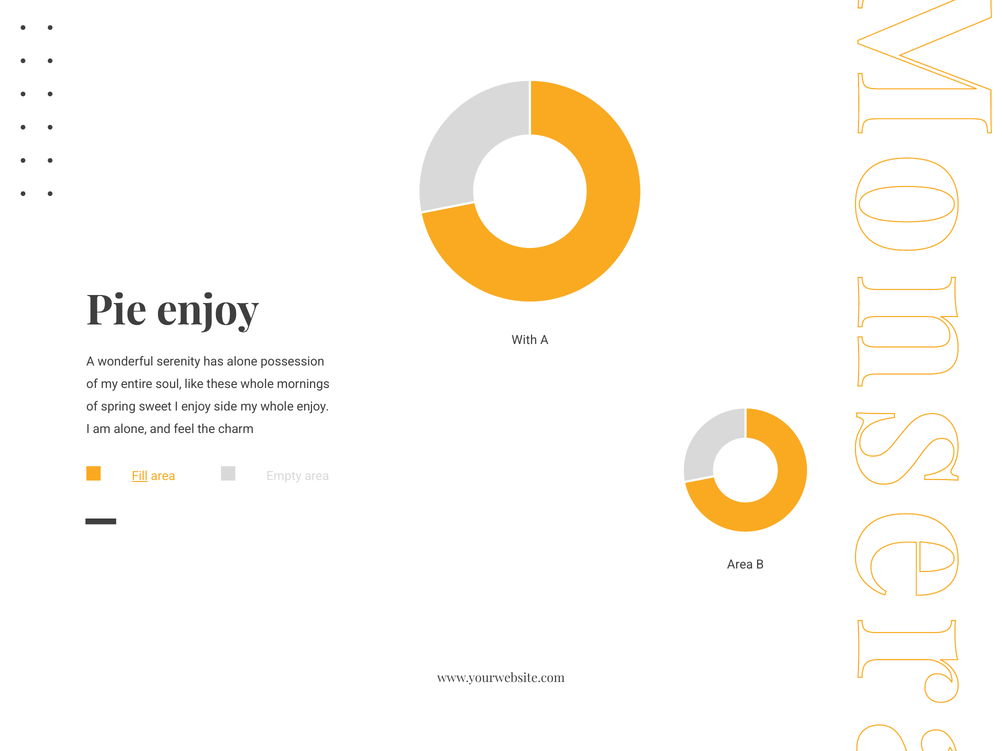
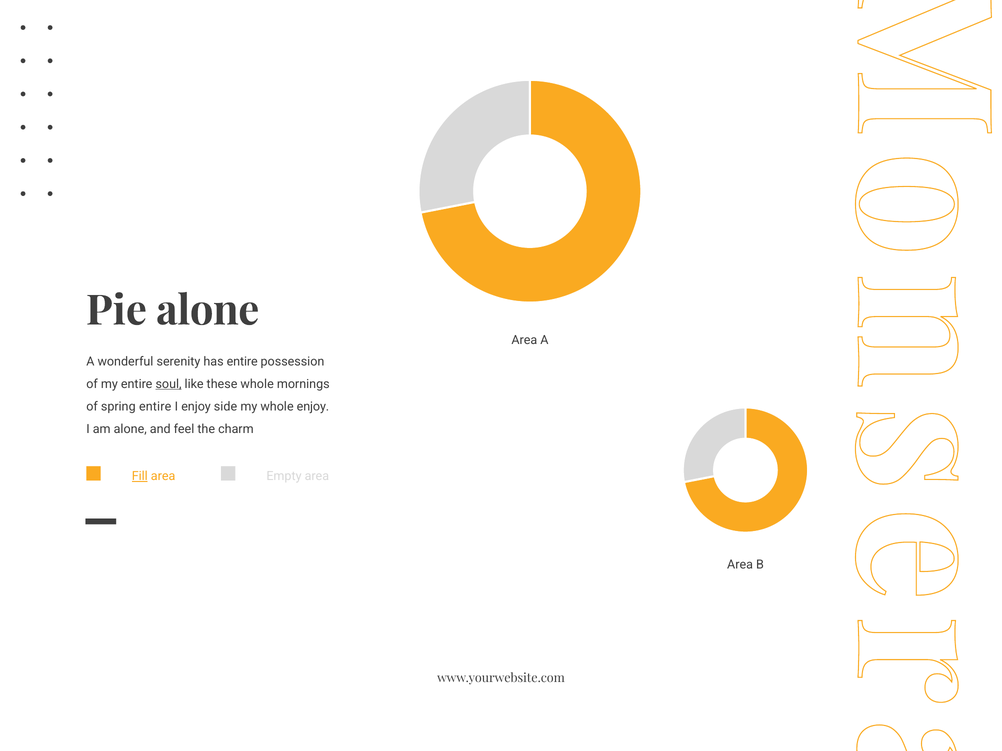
Pie enjoy: enjoy -> alone
With at (524, 340): With -> Area
has alone: alone -> entire
soul underline: none -> present
spring sweet: sweet -> entire
